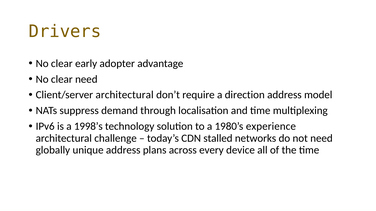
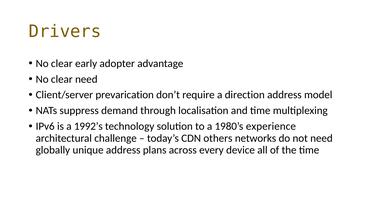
Client/server architectural: architectural -> prevarication
1998’s: 1998’s -> 1992’s
stalled: stalled -> others
